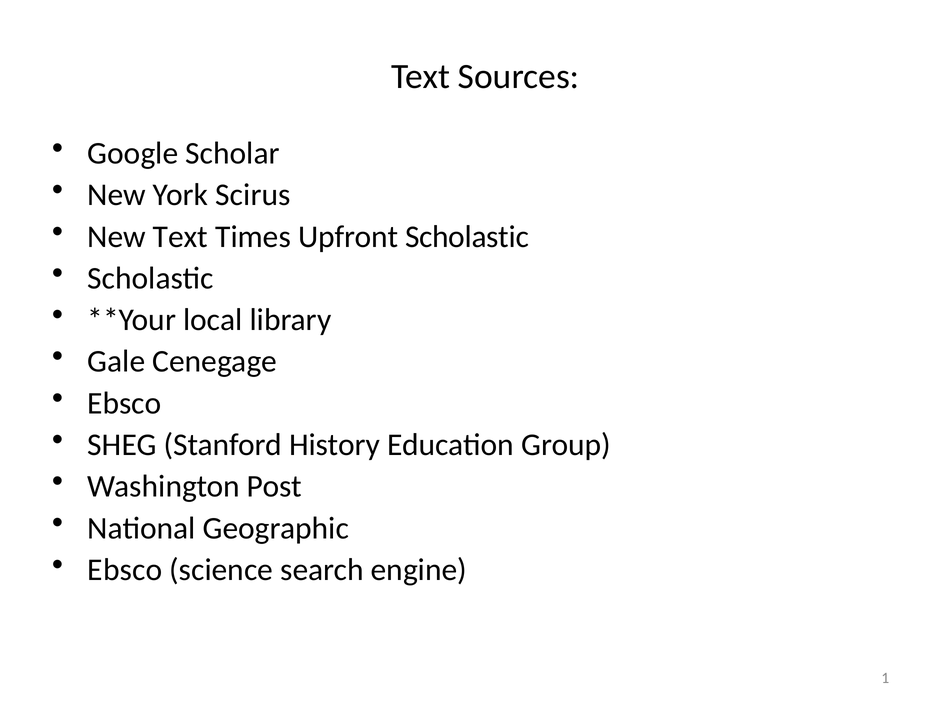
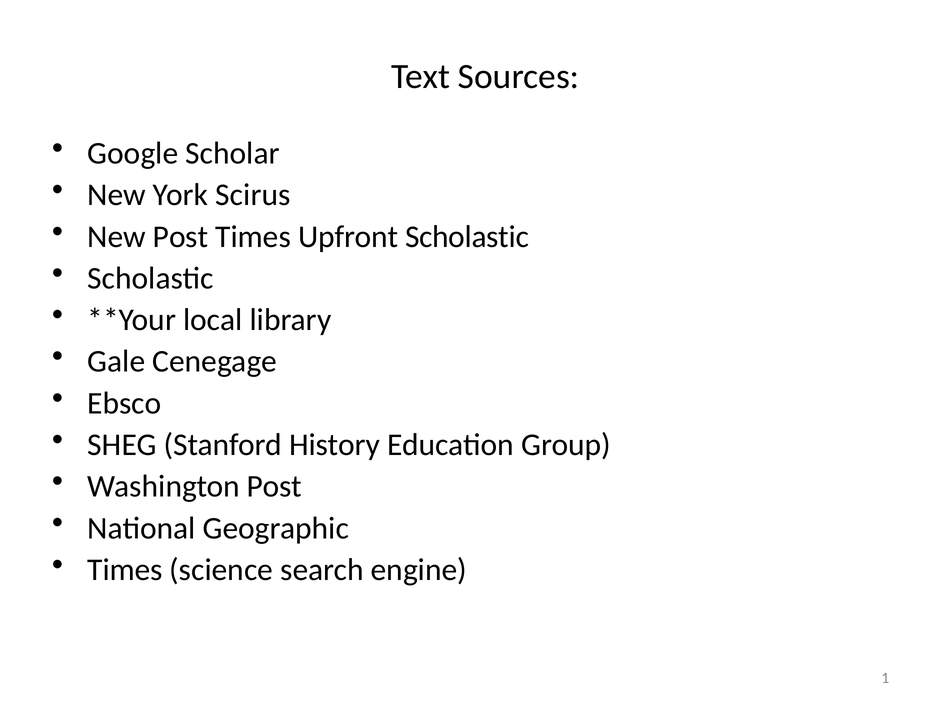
New Text: Text -> Post
Ebsco at (125, 569): Ebsco -> Times
